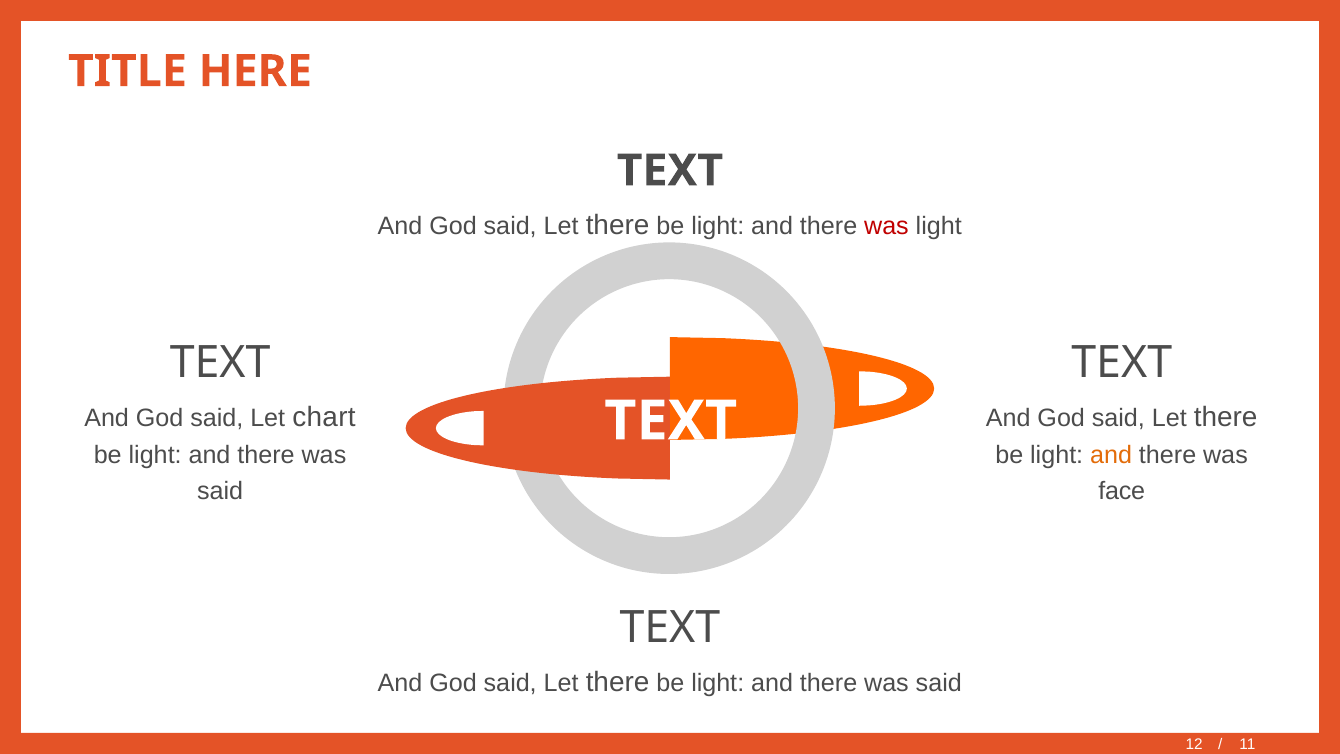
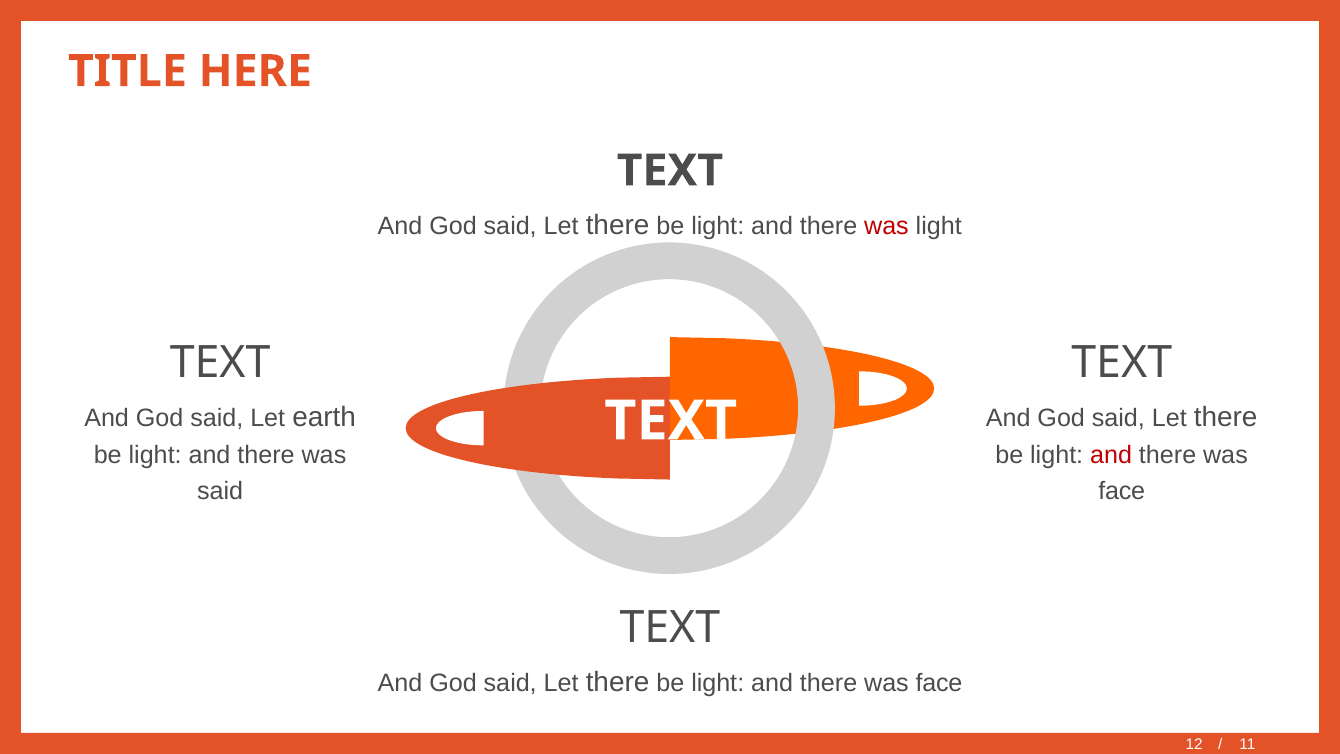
chart: chart -> earth
and at (1111, 455) colour: orange -> red
said at (939, 683): said -> face
